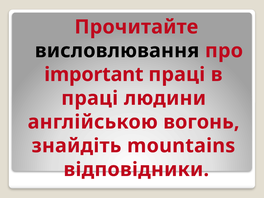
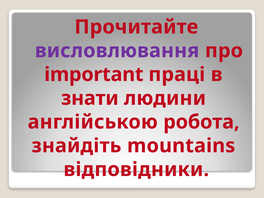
висловлювання colour: black -> purple
праці at (90, 98): праці -> знати
вогонь: вогонь -> робота
